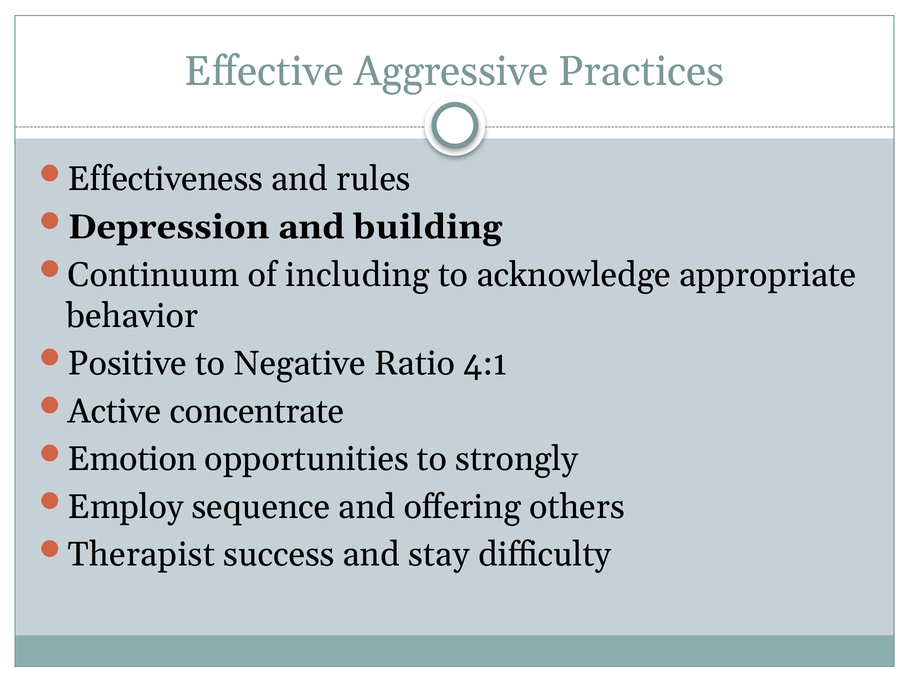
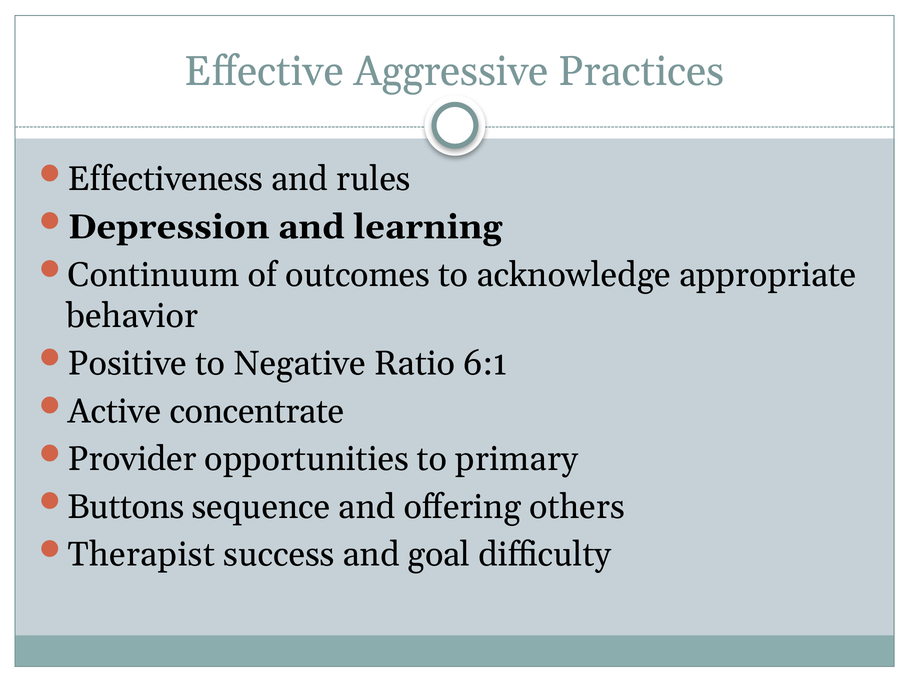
building: building -> learning
including: including -> outcomes
4:1: 4:1 -> 6:1
Emotion: Emotion -> Provider
strongly: strongly -> primary
Employ: Employ -> Buttons
stay: stay -> goal
